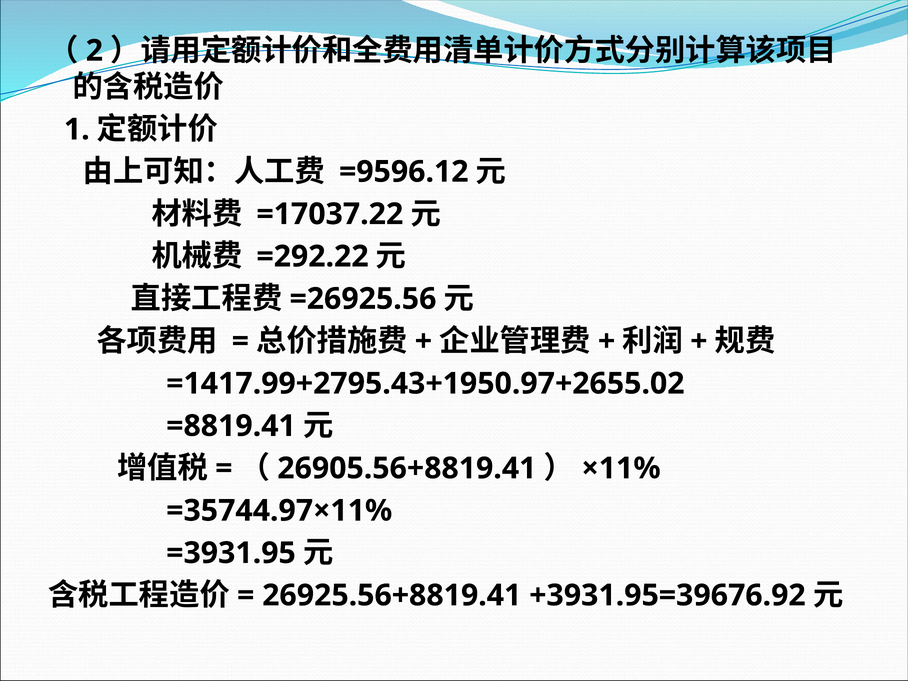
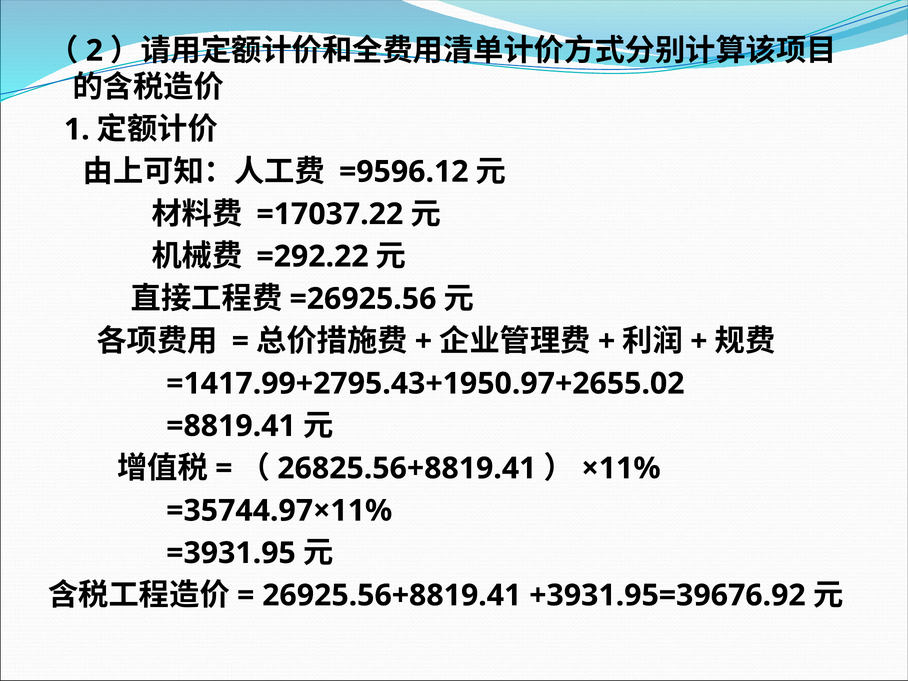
26905.56+8819.41: 26905.56+8819.41 -> 26825.56+8819.41
